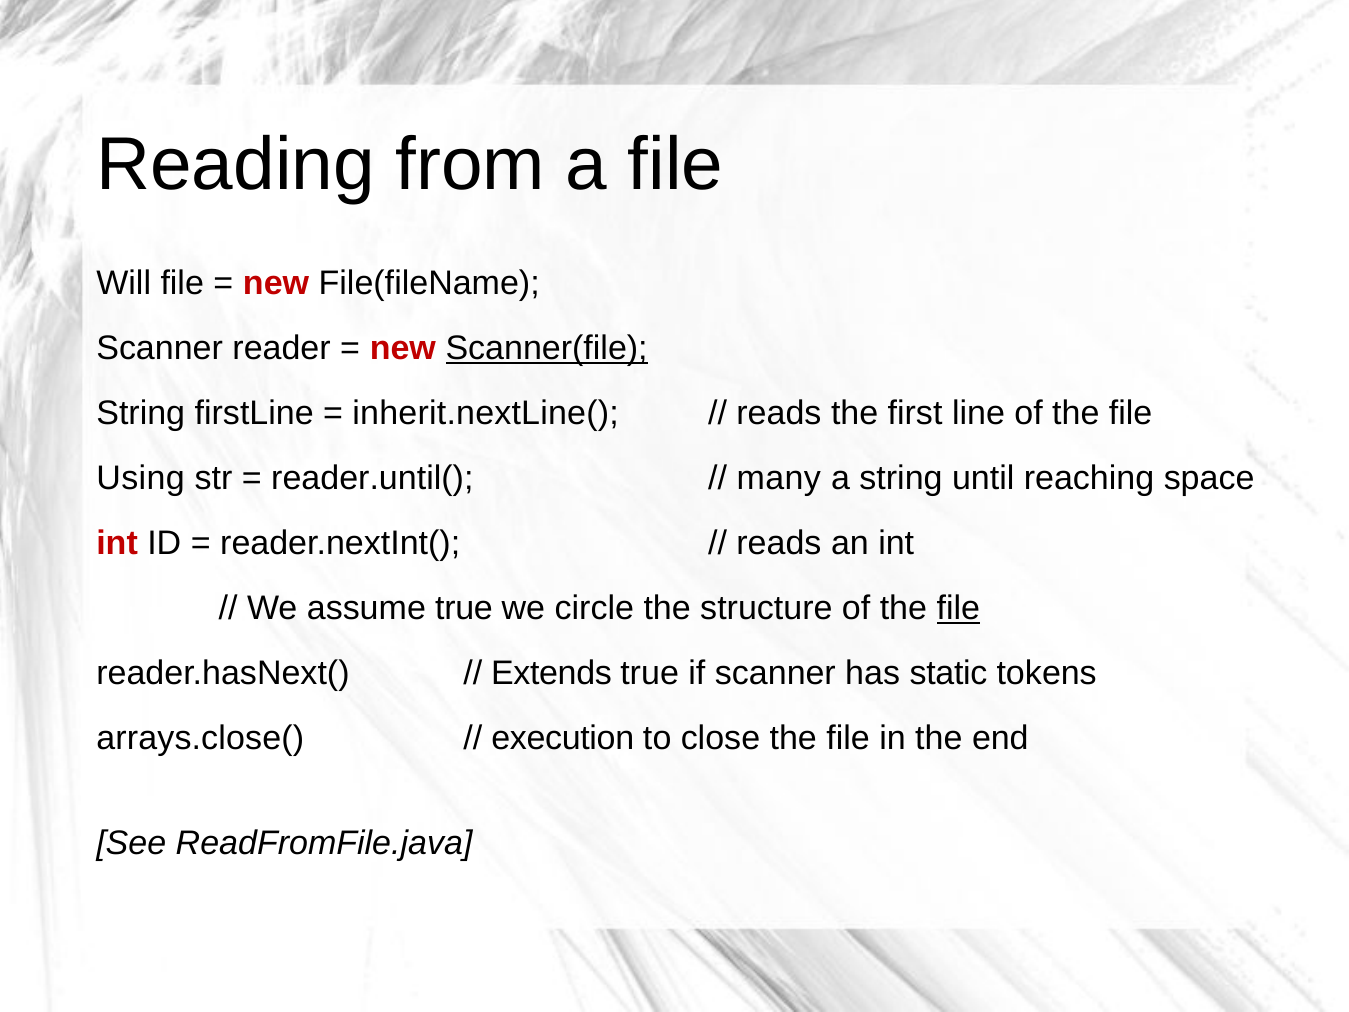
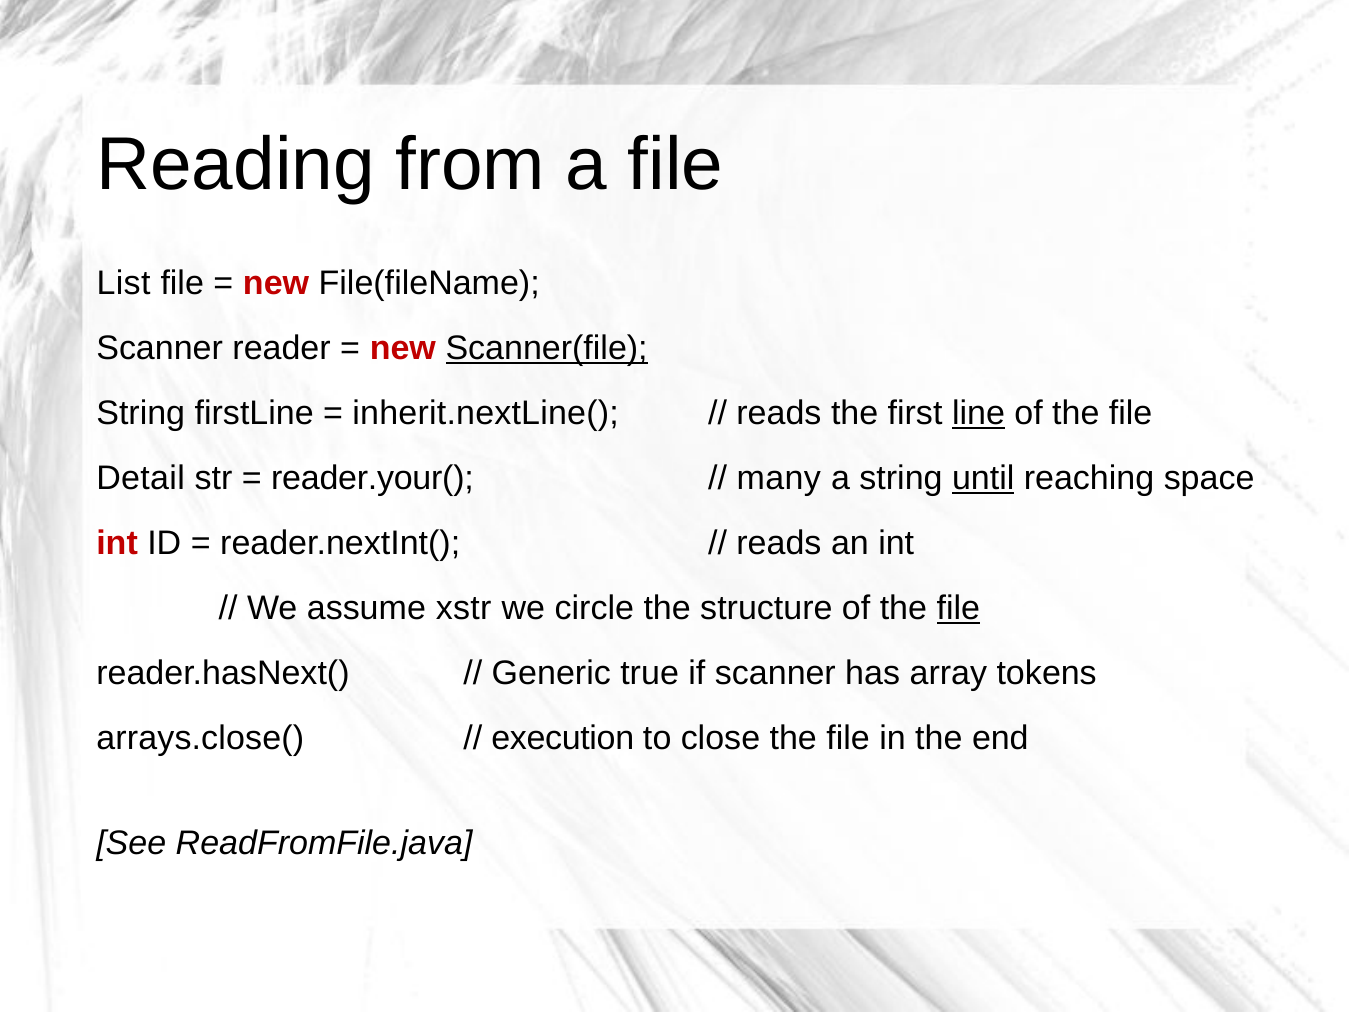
Will: Will -> List
line underline: none -> present
Using: Using -> Detail
reader.until(: reader.until( -> reader.your(
until underline: none -> present
assume true: true -> xstr
Extends: Extends -> Generic
static: static -> array
